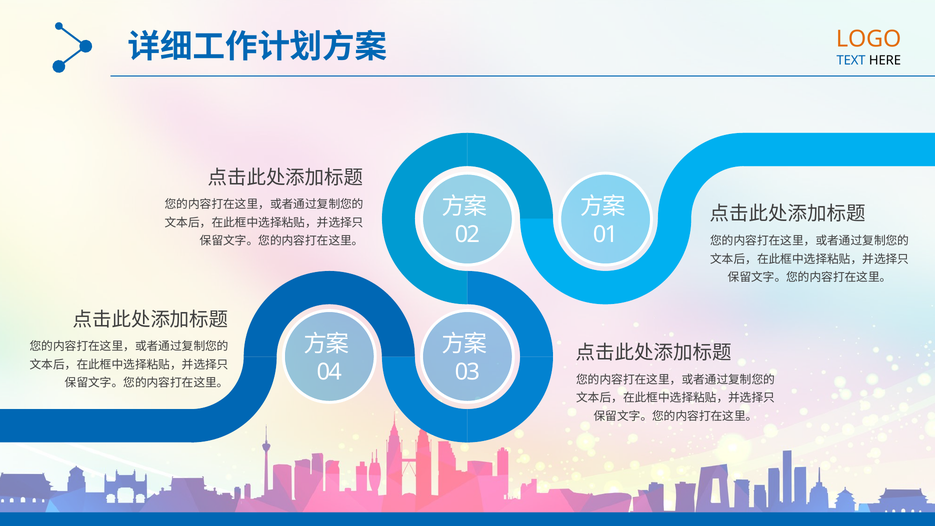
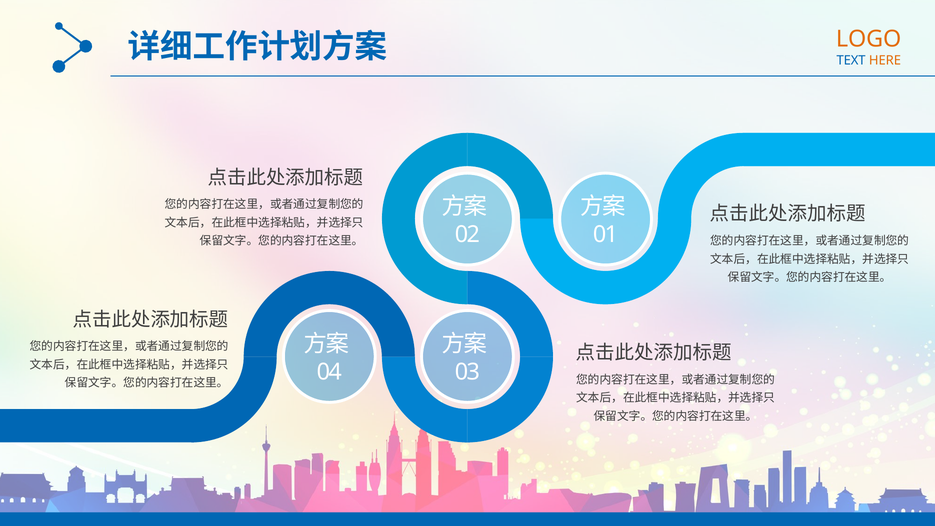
HERE colour: black -> orange
